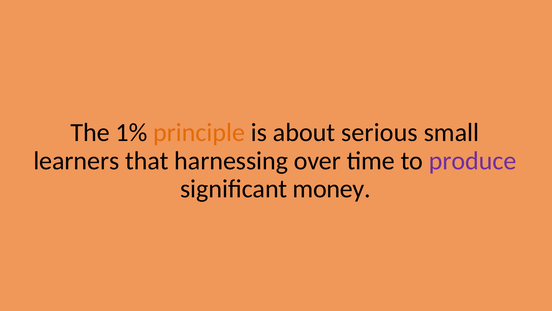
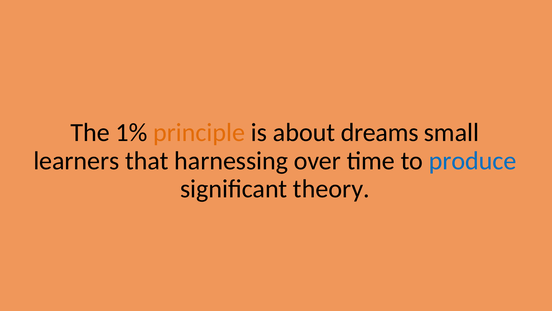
serious: serious -> dreams
produce colour: purple -> blue
money: money -> theory
